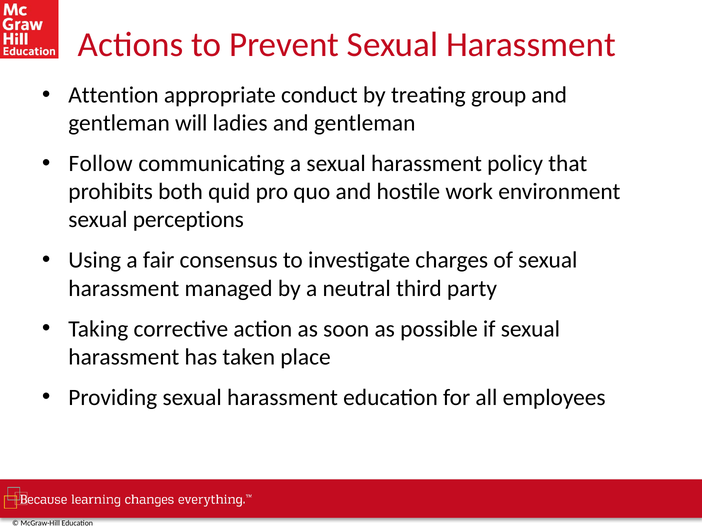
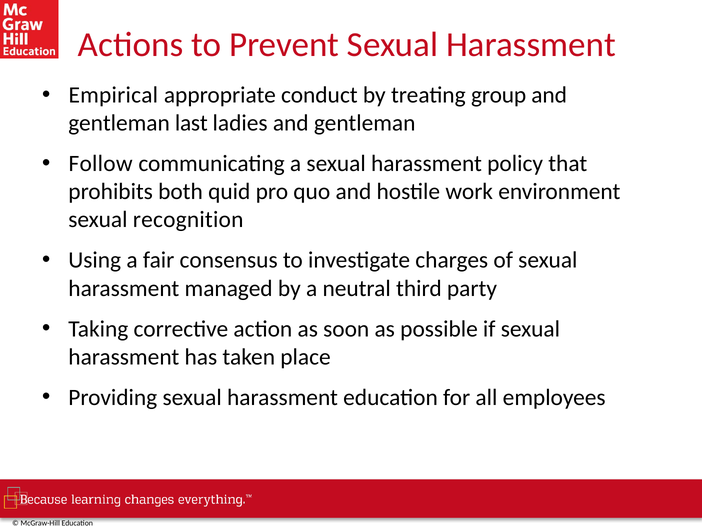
Attention: Attention -> Empirical
will: will -> last
perceptions: perceptions -> recognition
